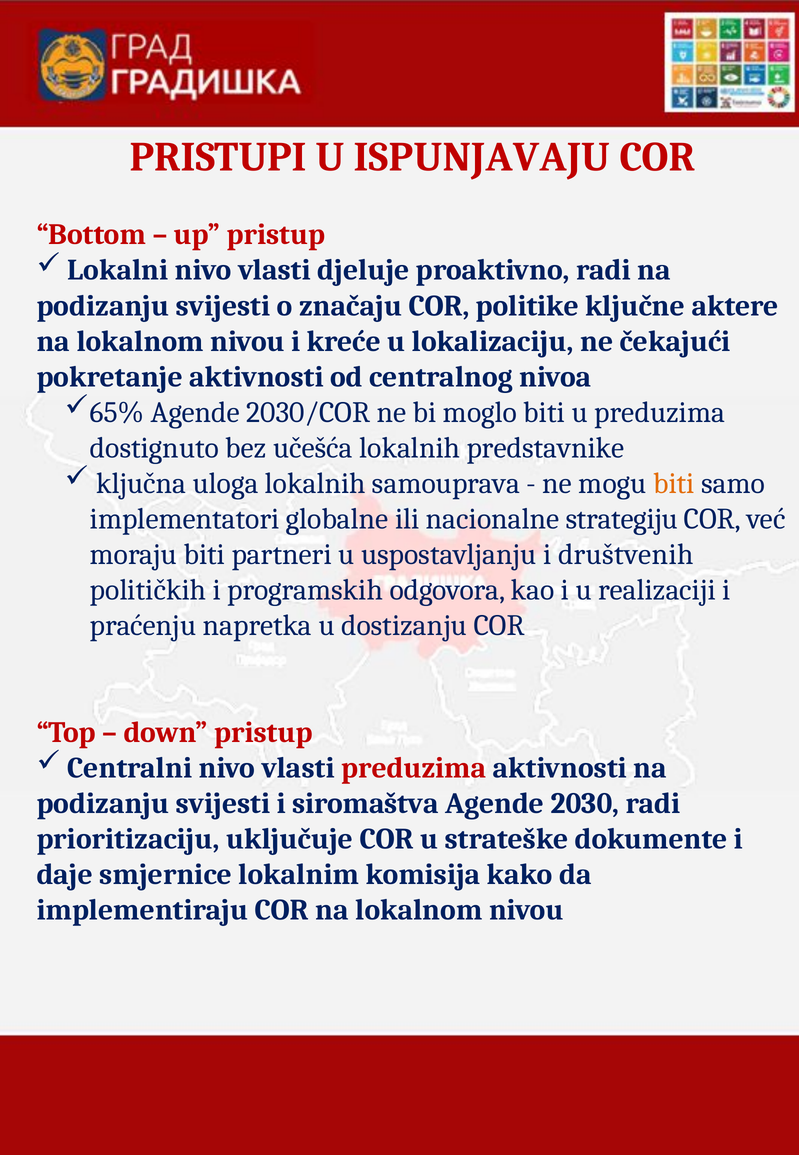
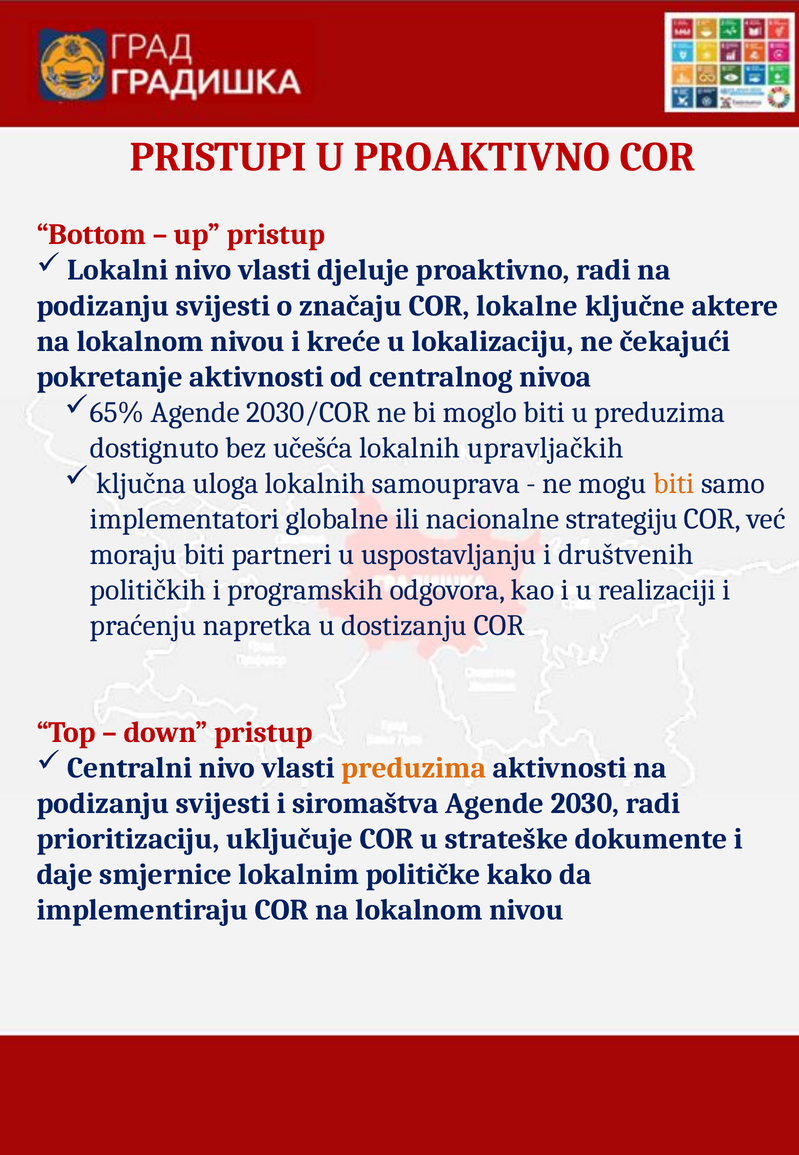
U ISPUNJAVAJU: ISPUNJAVAJU -> PROAKTIVNO
politike: politike -> lokalne
predstavnike: predstavnike -> upravljačkih
preduzima at (414, 767) colour: red -> orange
komisija: komisija -> političke
